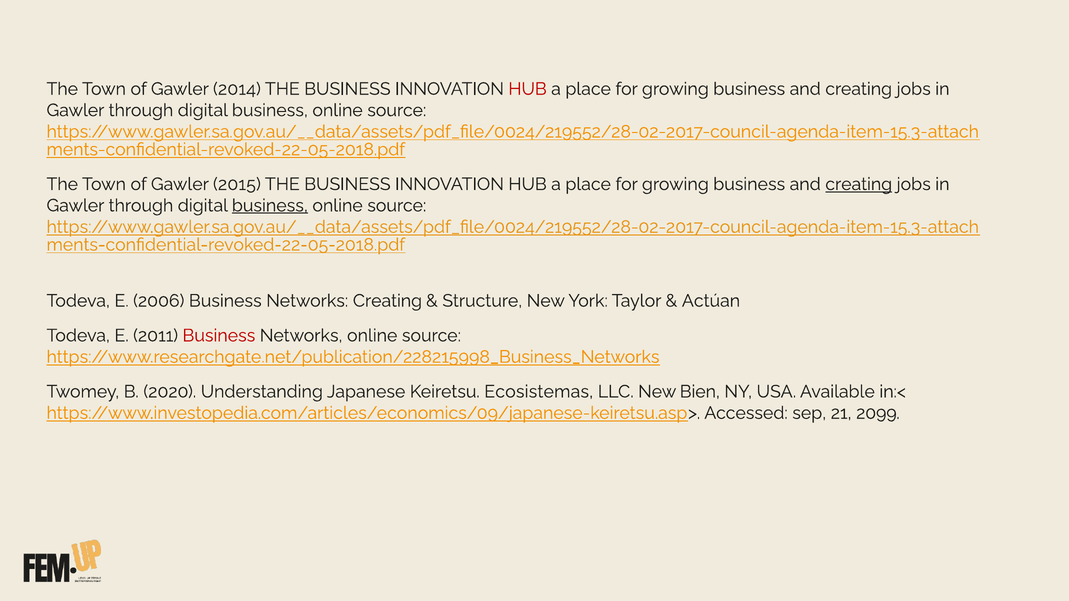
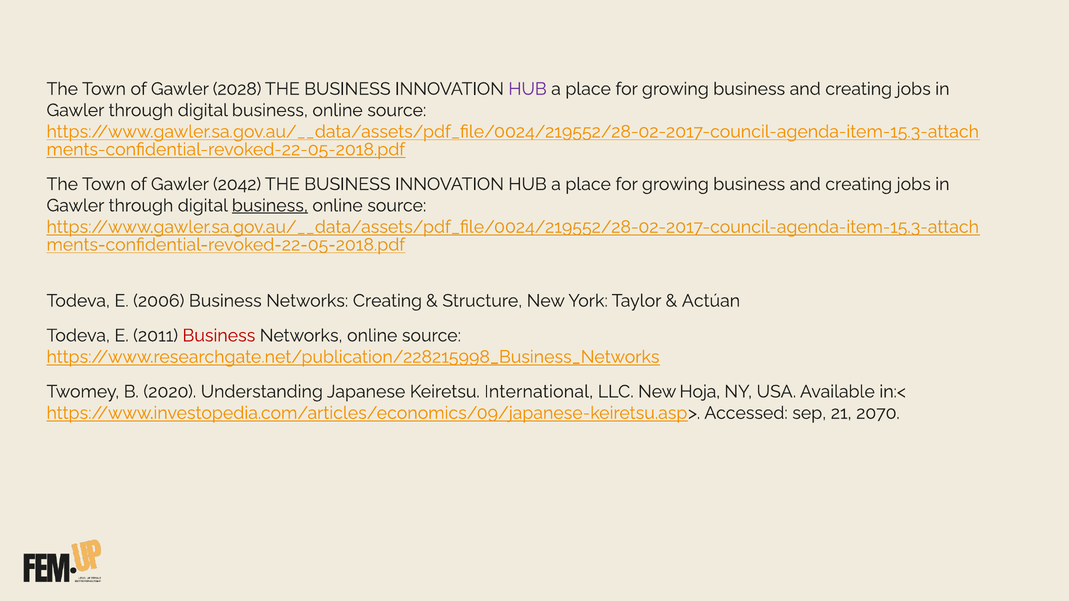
2014: 2014 -> 2028
HUB at (528, 89) colour: red -> purple
2015: 2015 -> 2042
creating at (859, 184) underline: present -> none
Ecosistemas: Ecosistemas -> International
Bien: Bien -> Hoja
2099: 2099 -> 2070
